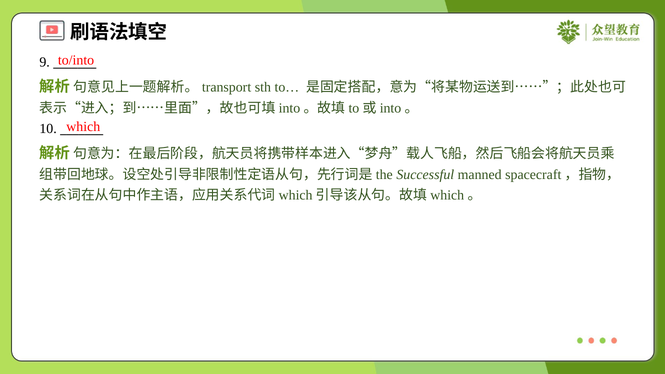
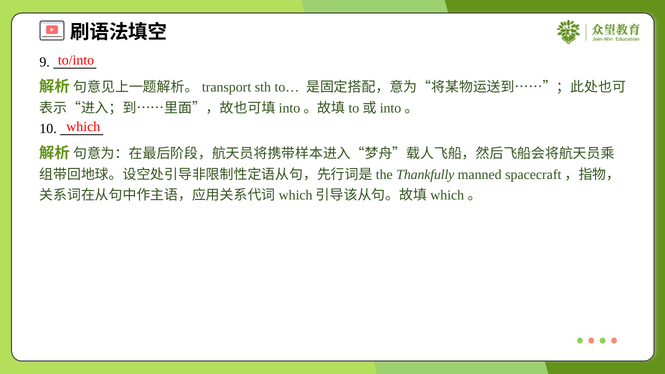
Successful: Successful -> Thankfully
